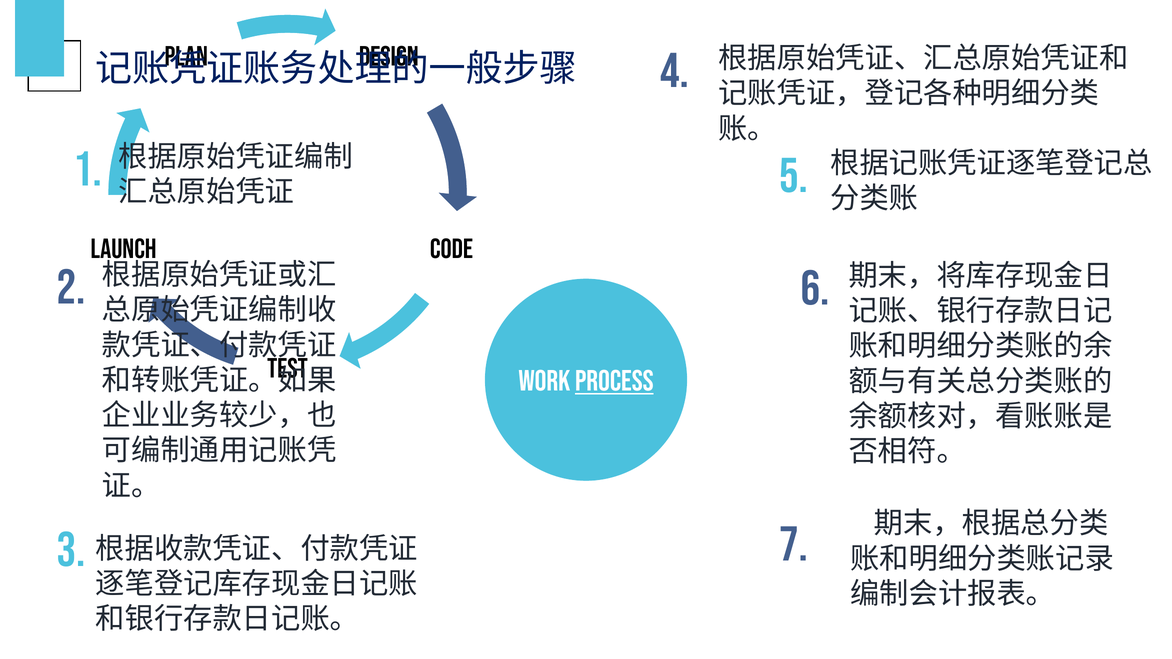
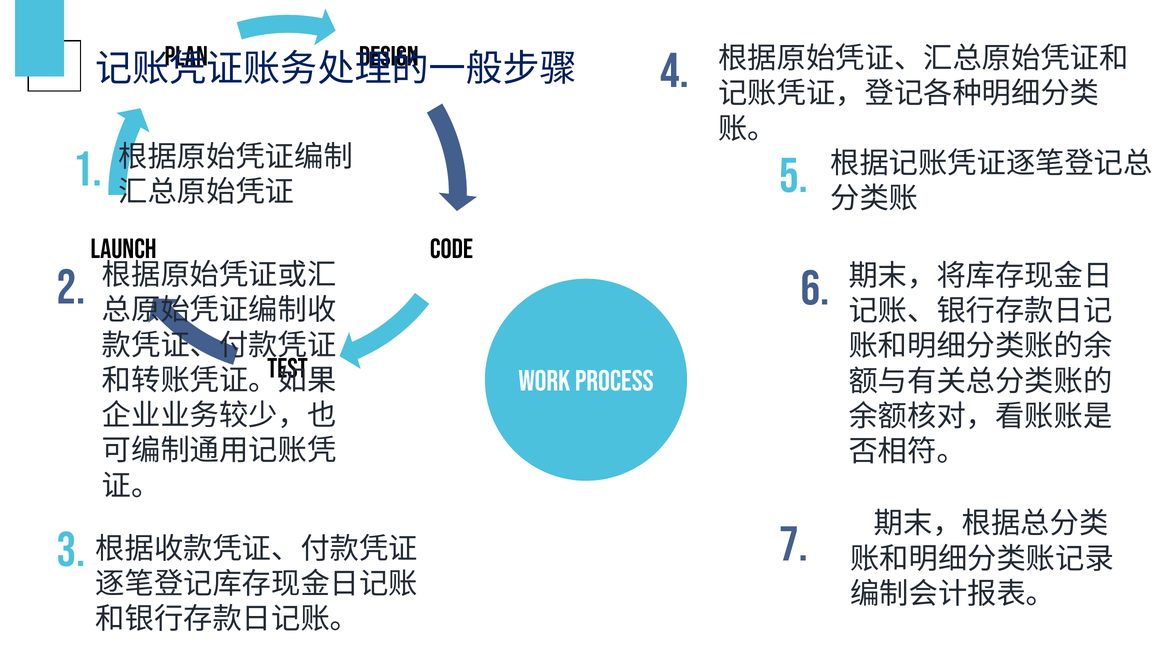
process underline: present -> none
